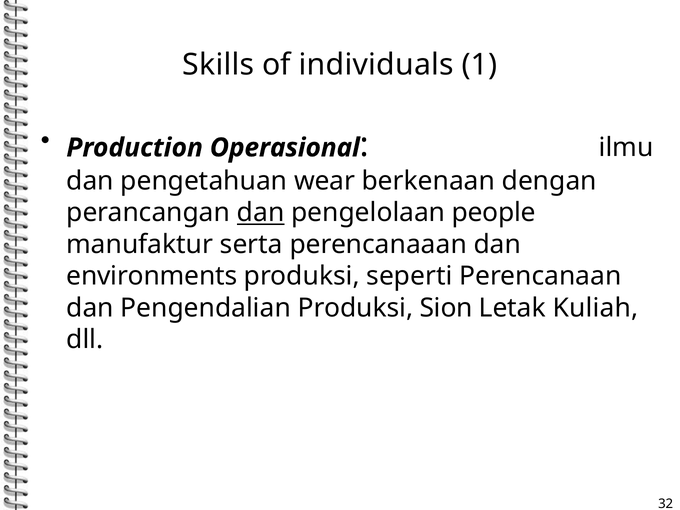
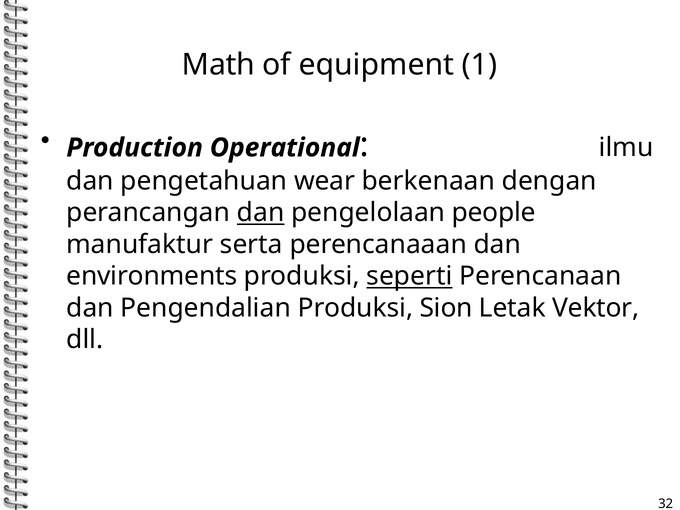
Skills: Skills -> Math
individuals: individuals -> equipment
Operasional: Operasional -> Operational
seperti underline: none -> present
Kuliah: Kuliah -> Vektor
